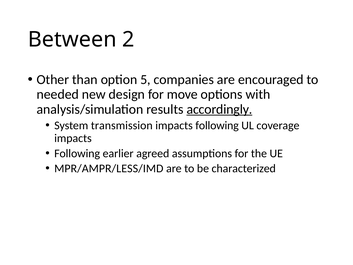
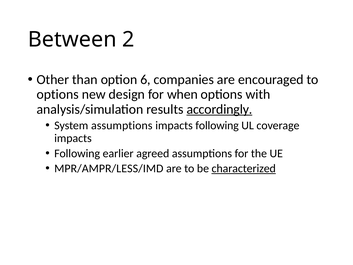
5: 5 -> 6
needed at (58, 94): needed -> options
move: move -> when
System transmission: transmission -> assumptions
characterized underline: none -> present
